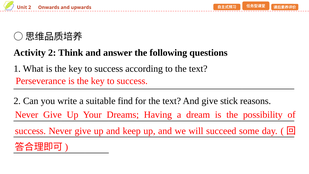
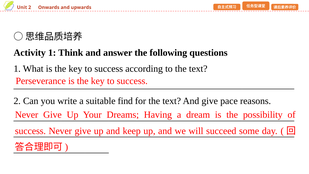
Activity 2: 2 -> 1
stick: stick -> pace
